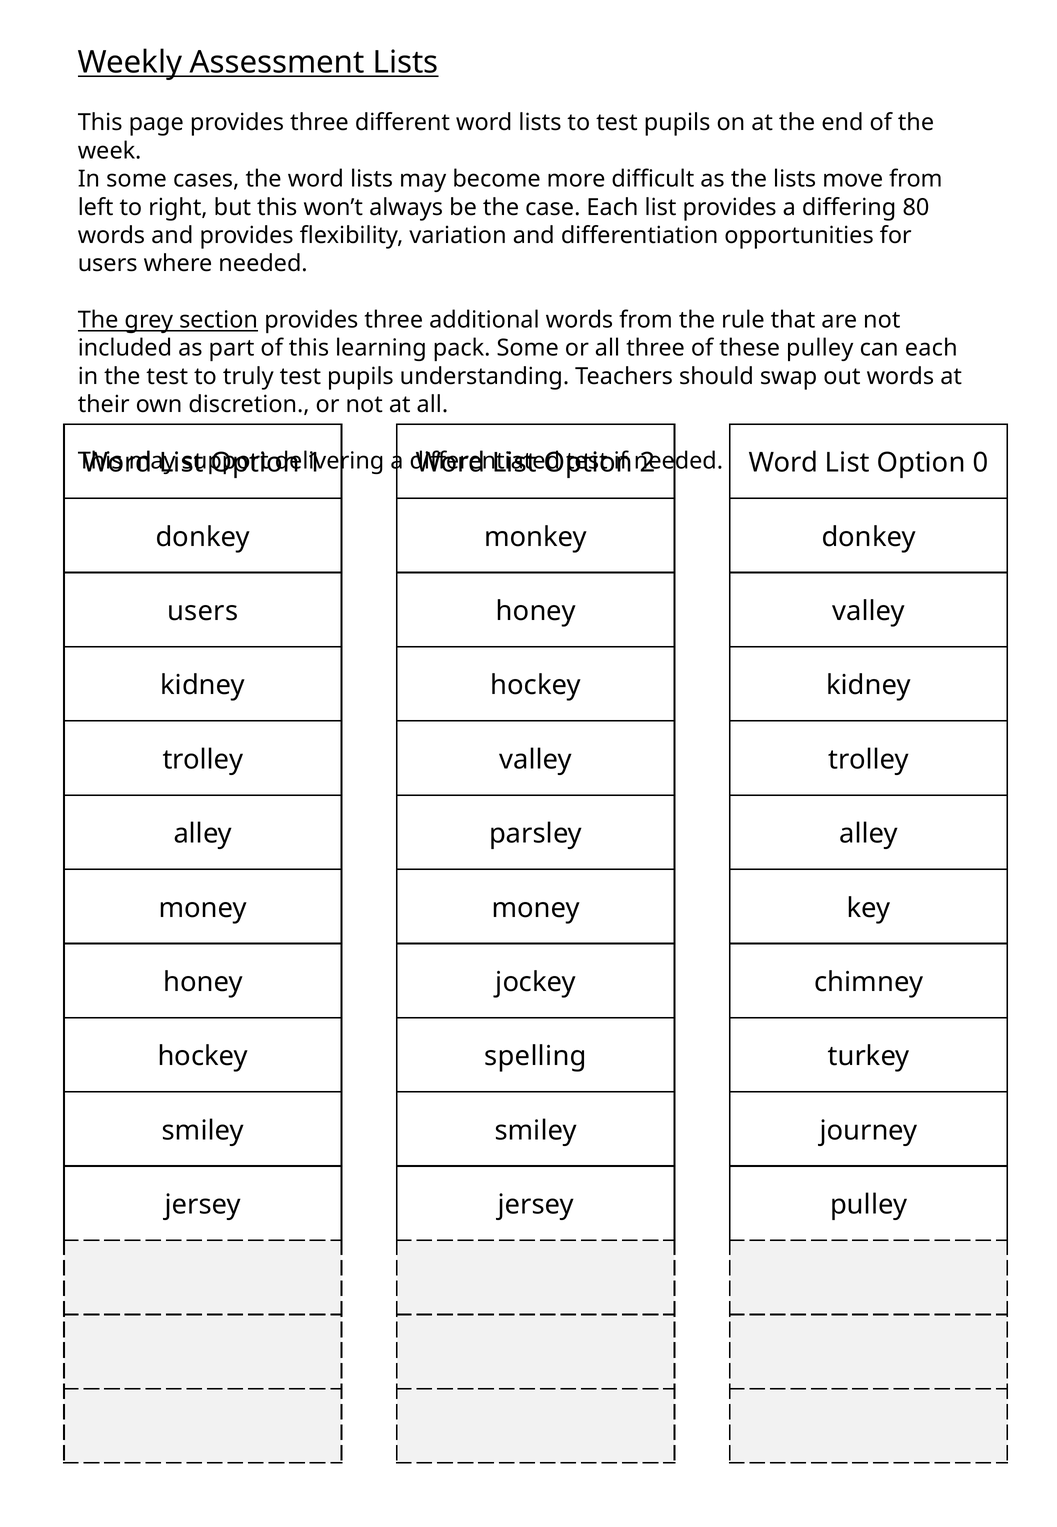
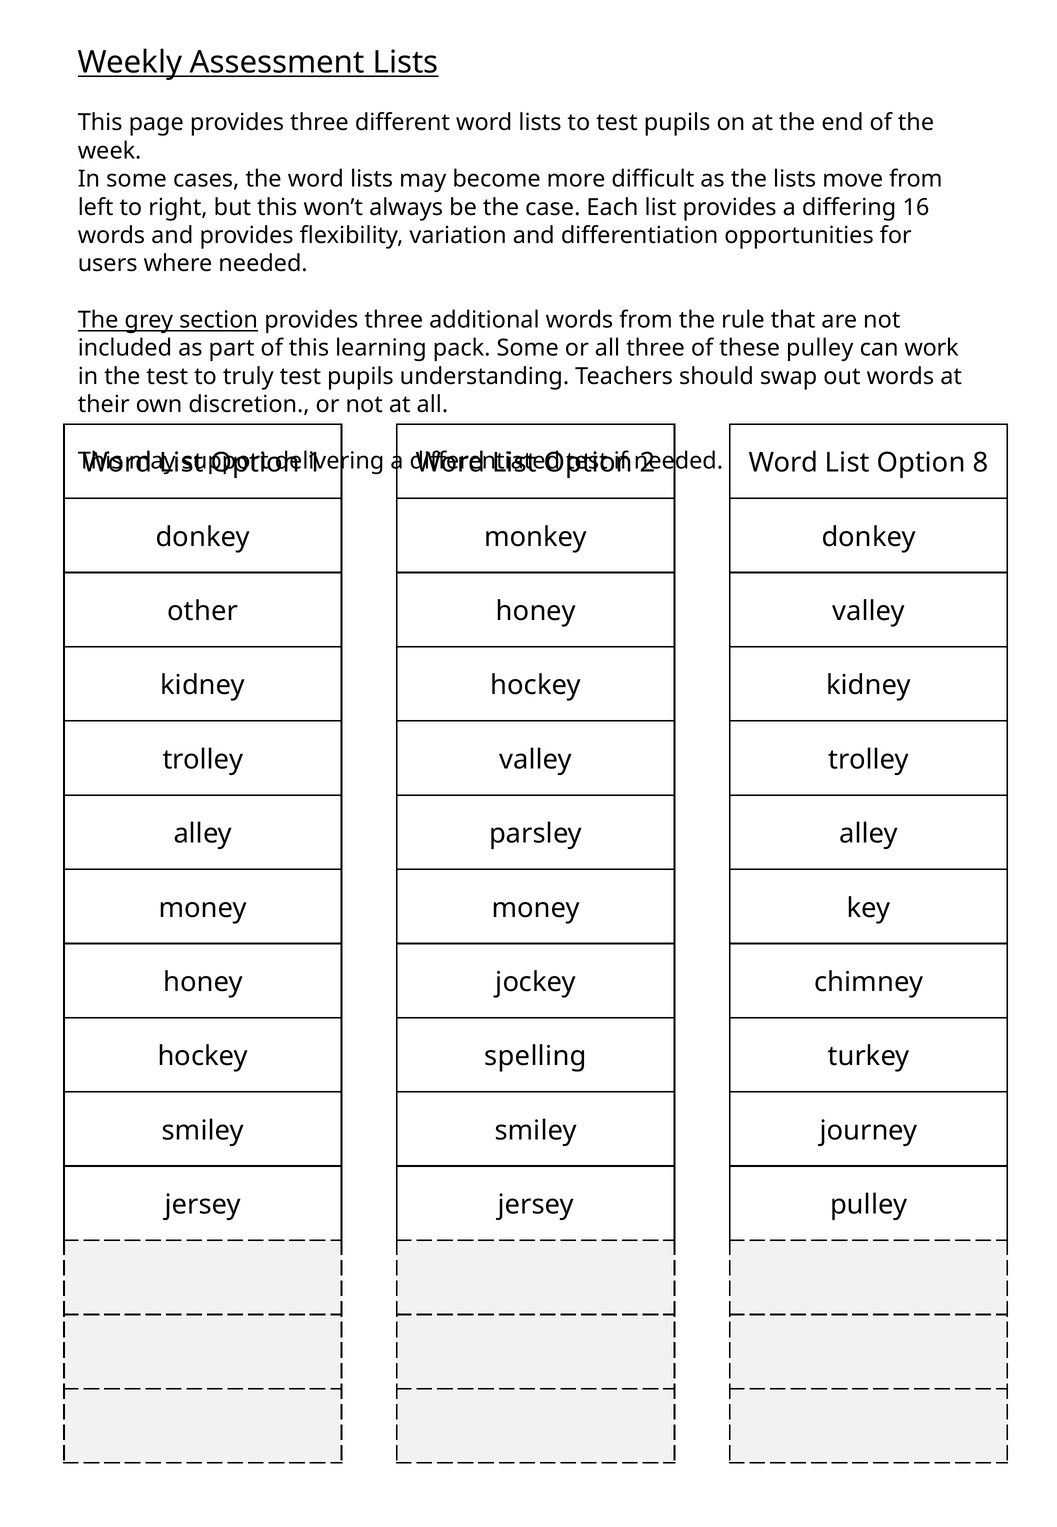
80: 80 -> 16
can each: each -> work
0: 0 -> 8
users at (203, 611): users -> other
